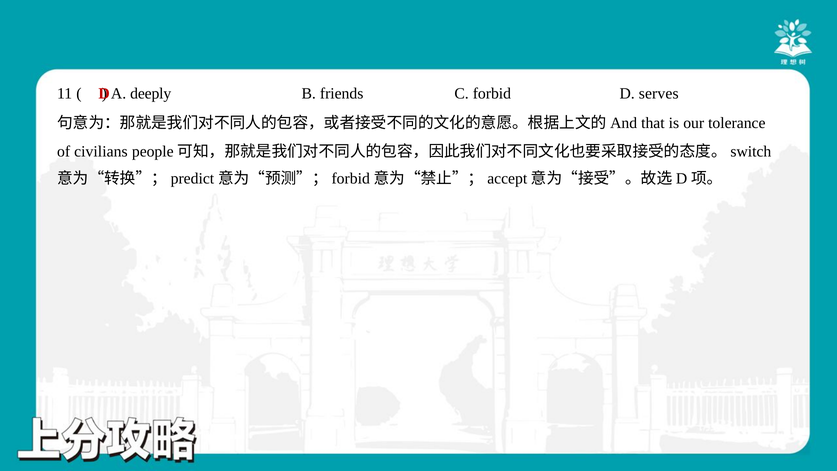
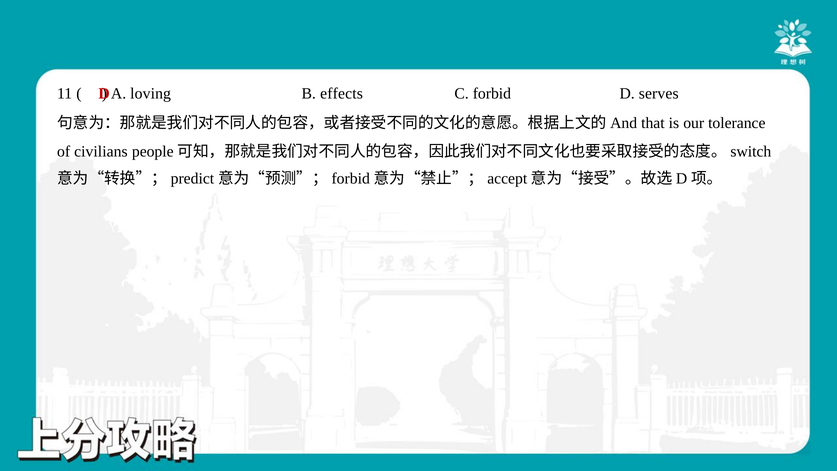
deeply: deeply -> loving
friends: friends -> effects
